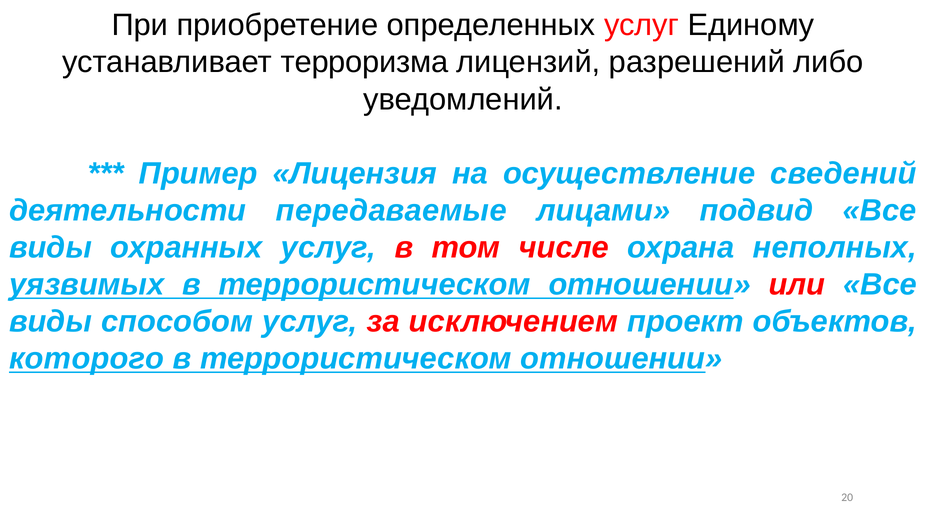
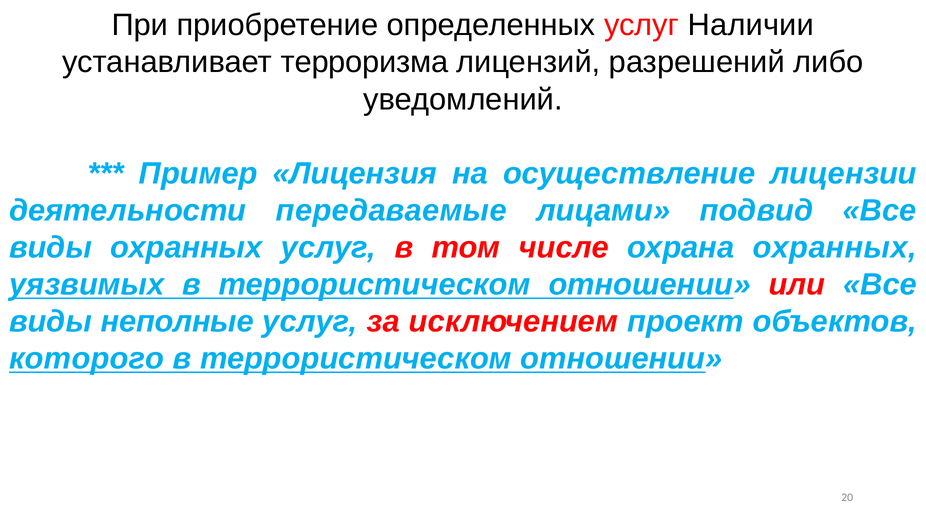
Единому: Единому -> Наличии
сведений: сведений -> лицензии
охрана неполных: неполных -> охранных
способом: способом -> неполные
